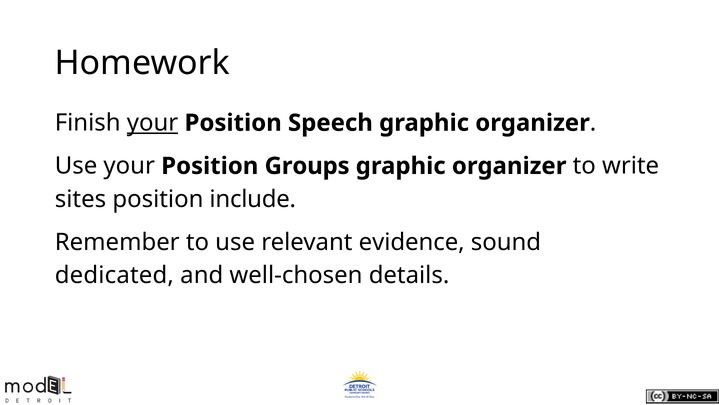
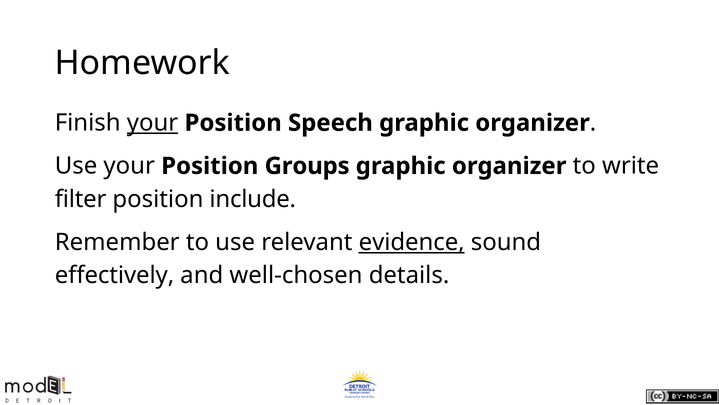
sites: sites -> filter
evidence underline: none -> present
dedicated: dedicated -> effectively
